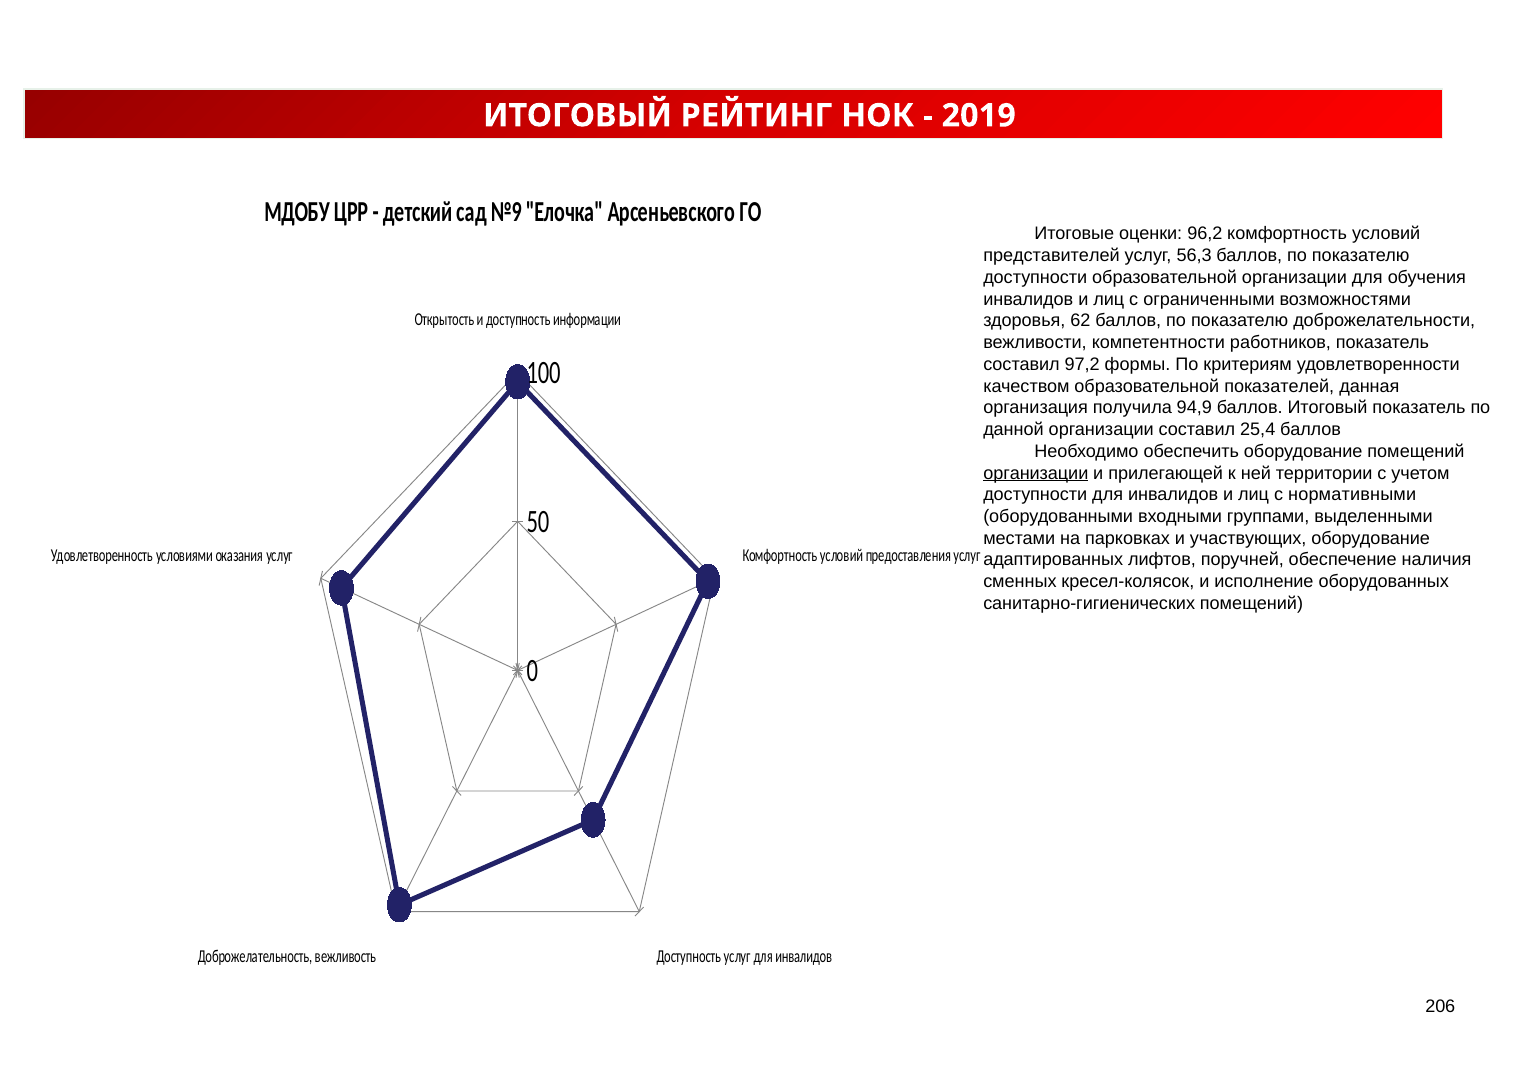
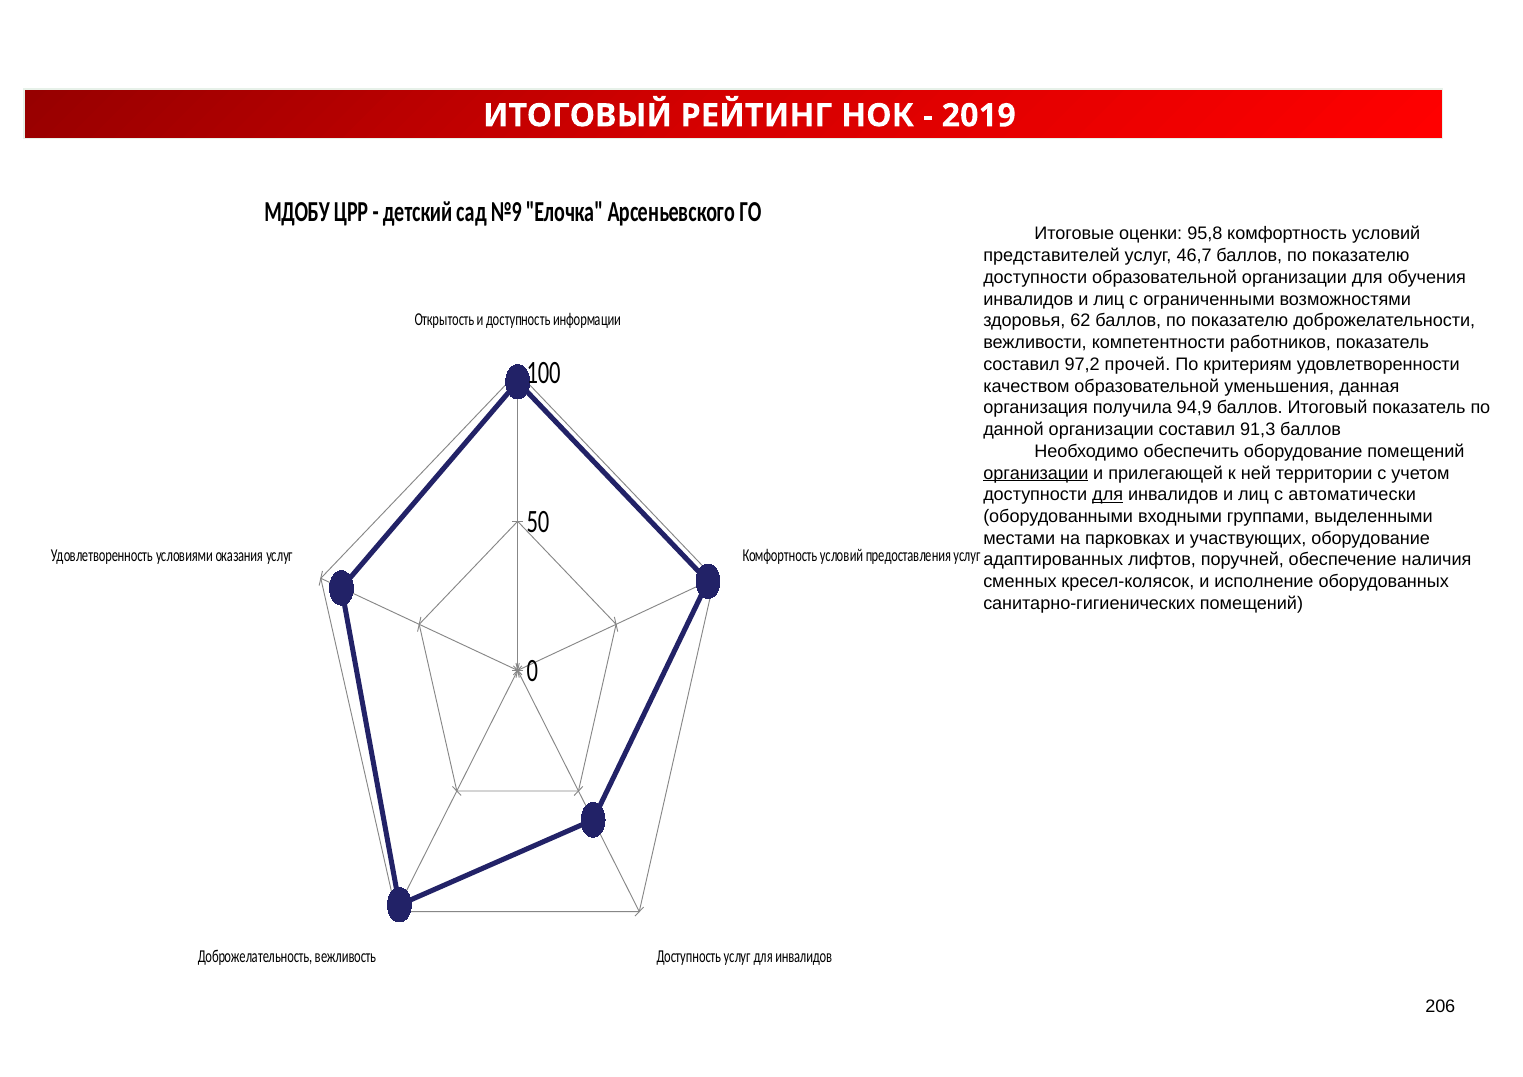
96,2: 96,2 -> 95,8
56,3: 56,3 -> 46,7
формы: формы -> прочей
показателей: показателей -> уменьшения
25,4: 25,4 -> 91,3
для at (1108, 495) underline: none -> present
нормативными: нормативными -> автоматически
